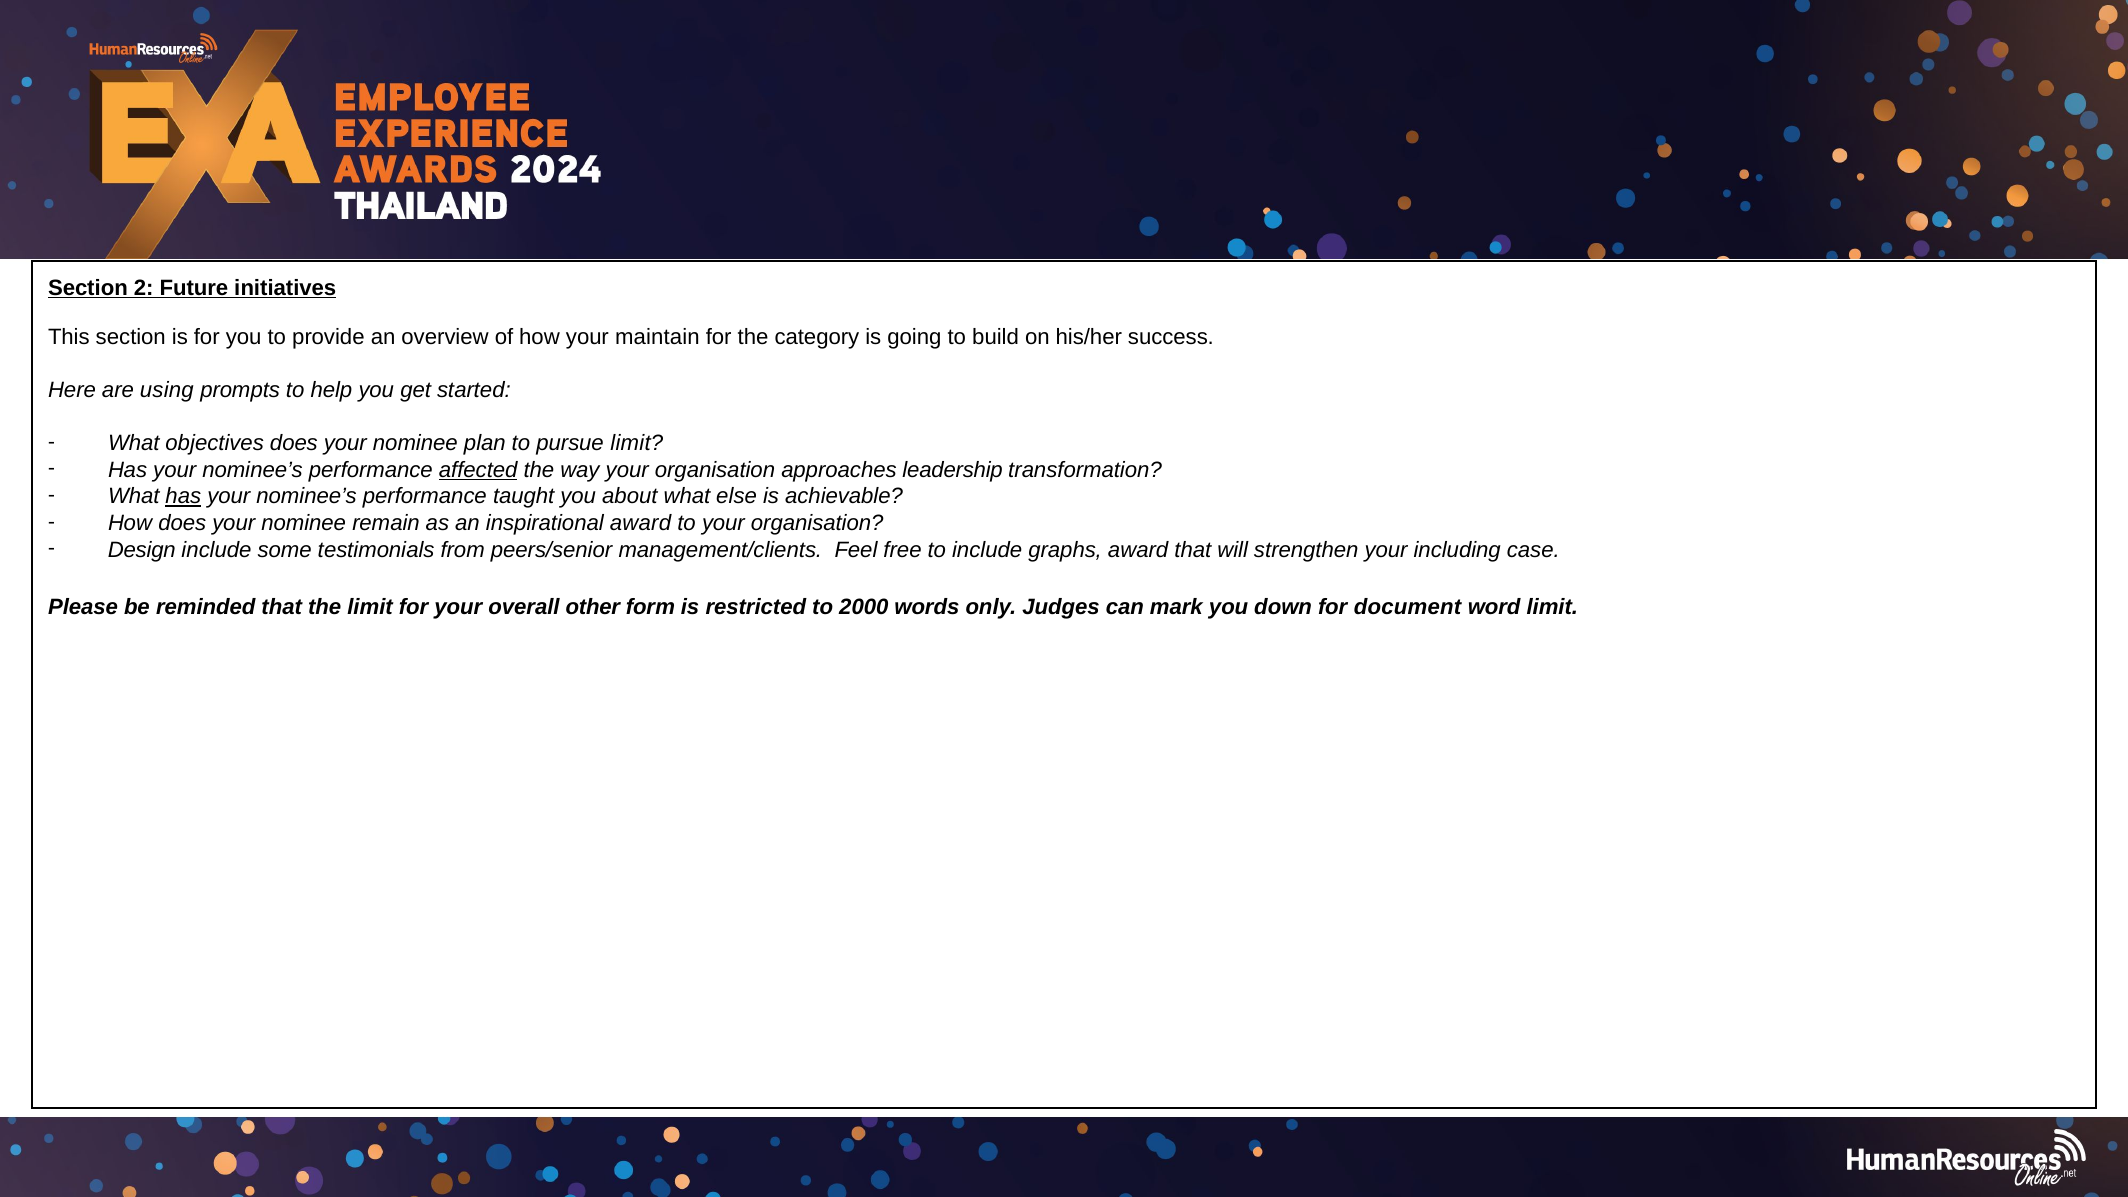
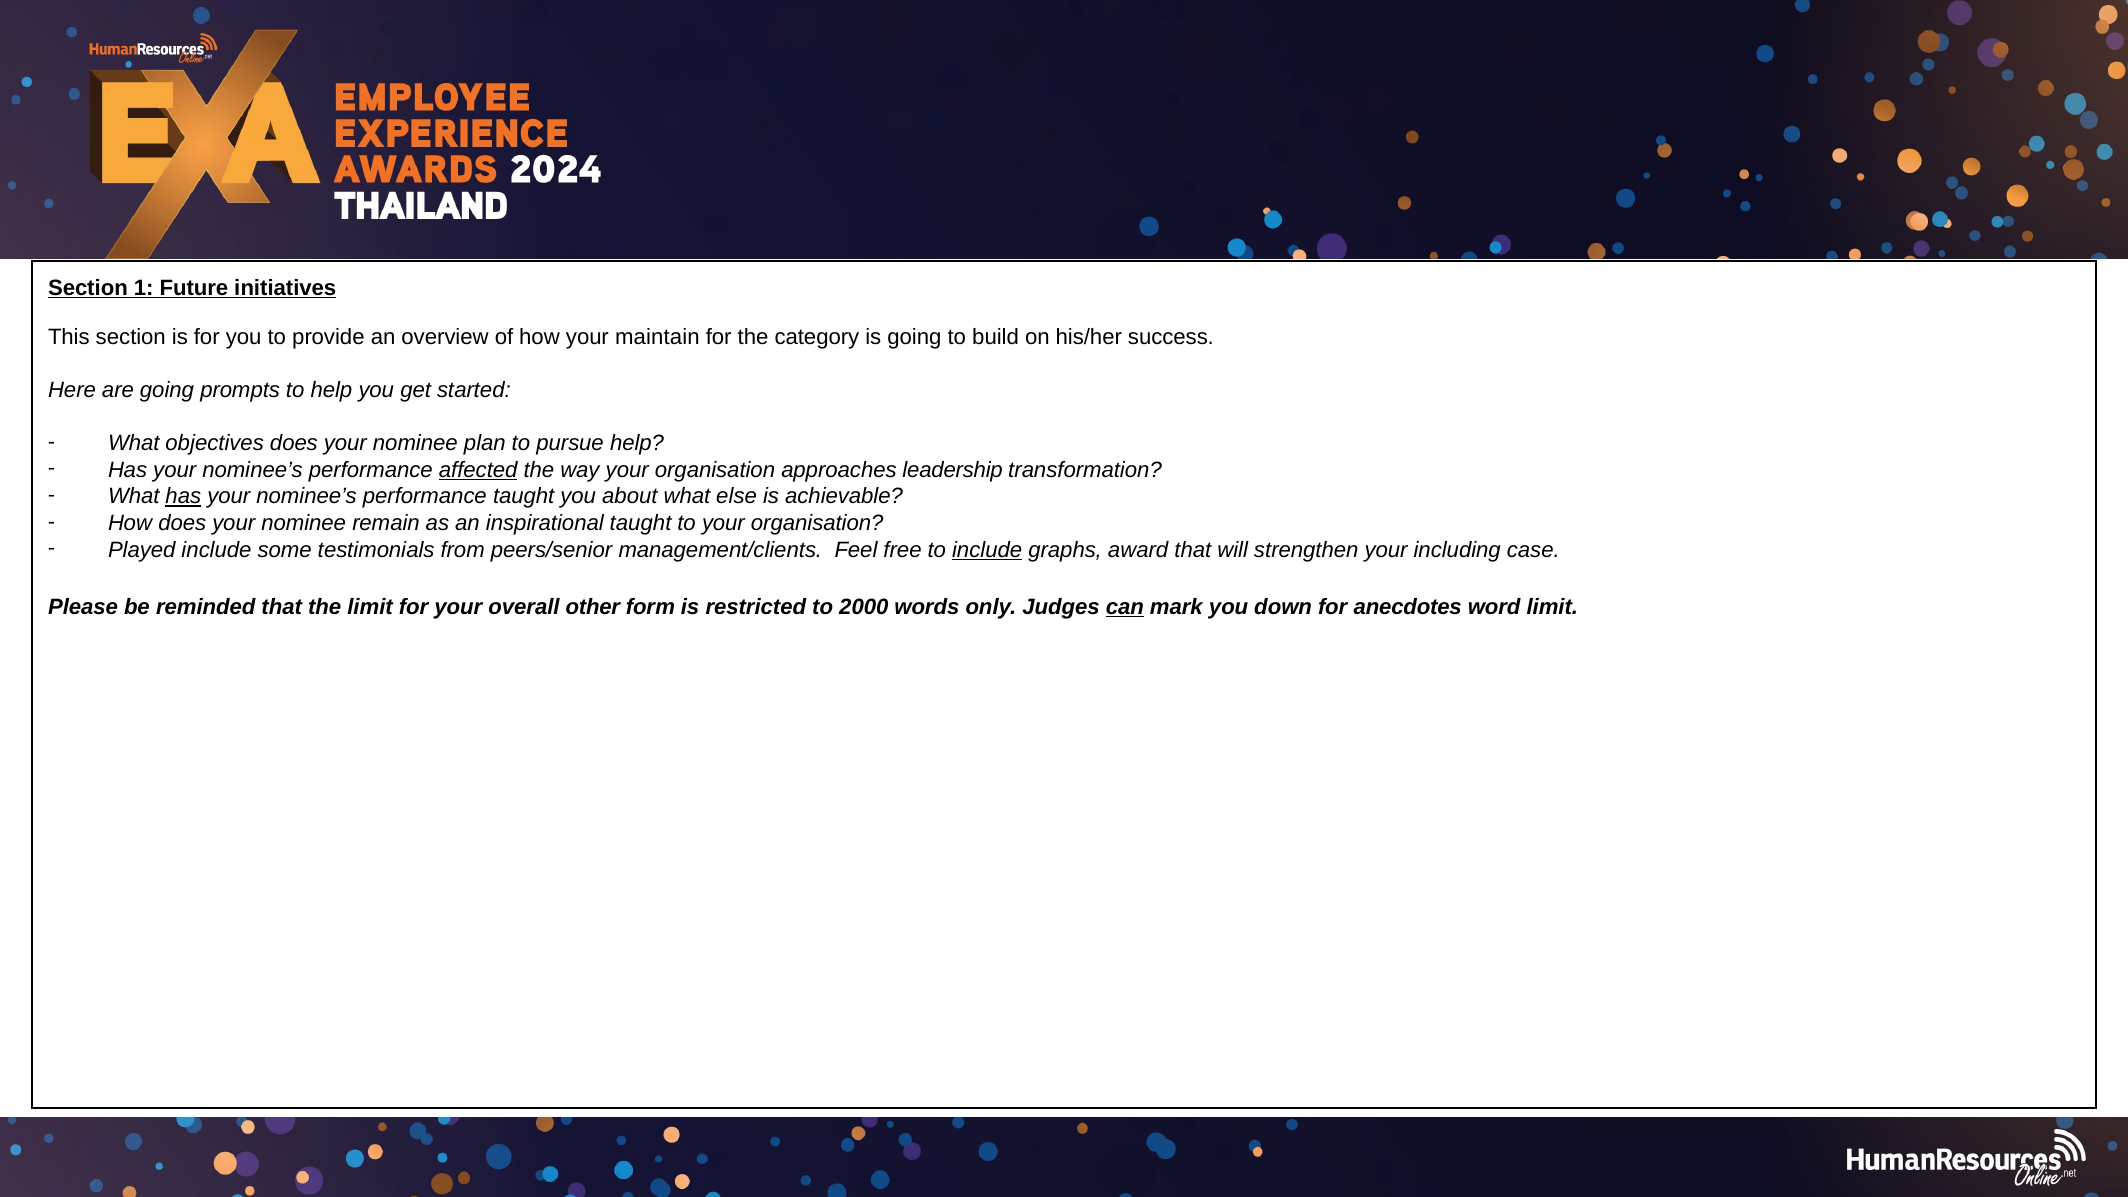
2: 2 -> 1
are using: using -> going
pursue limit: limit -> help
inspirational award: award -> taught
Design: Design -> Played
include at (987, 550) underline: none -> present
can underline: none -> present
document: document -> anecdotes
